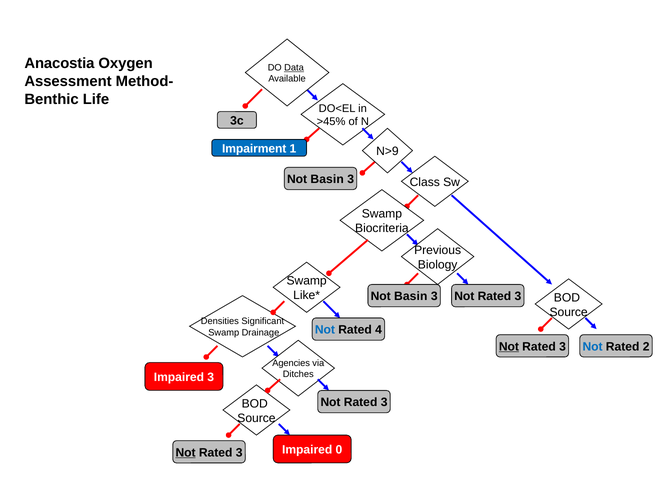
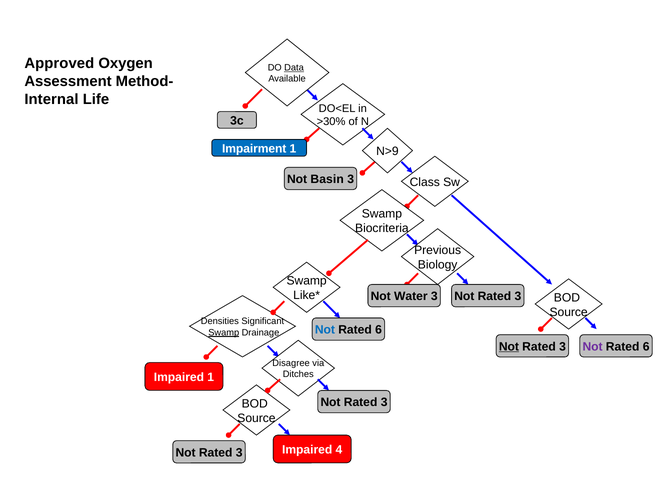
Anacostia: Anacostia -> Approved
Benthic: Benthic -> Internal
>45%: >45% -> >30%
Basin at (411, 296): Basin -> Water
4 at (379, 330): 4 -> 6
Swamp at (224, 332) underline: none -> present
Not at (593, 346) colour: blue -> purple
2 at (646, 346): 2 -> 6
Agencies: Agencies -> Disagree
Impaired 3: 3 -> 1
0: 0 -> 4
Not at (186, 452) underline: present -> none
